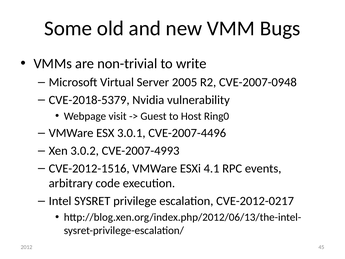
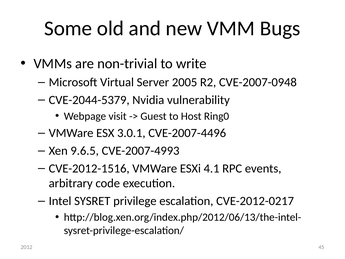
CVE-2018-5379: CVE-2018-5379 -> CVE-2044-5379
3.0.2: 3.0.2 -> 9.6.5
